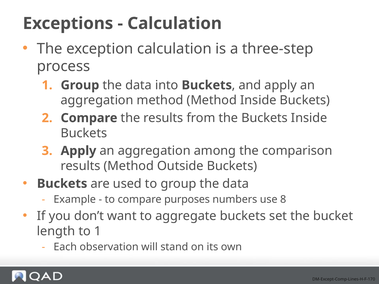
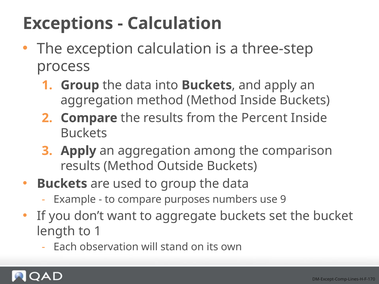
the Buckets: Buckets -> Percent
8: 8 -> 9
